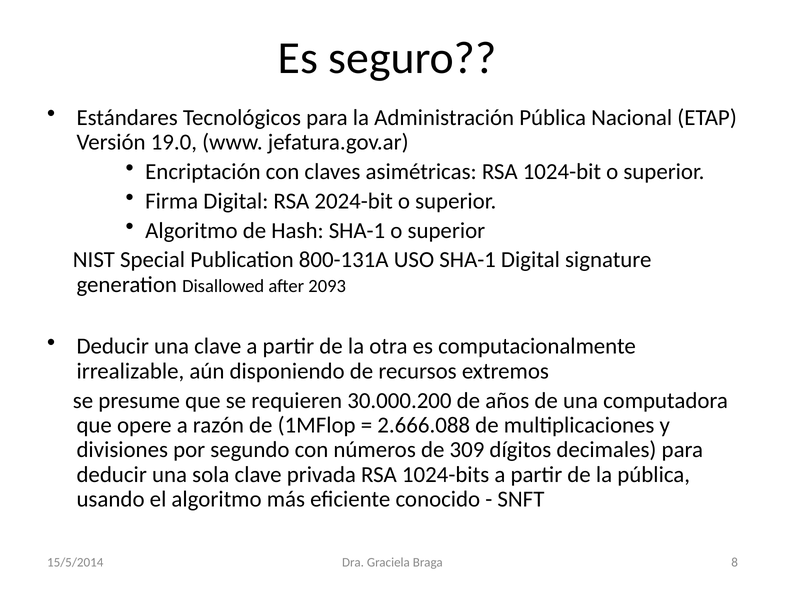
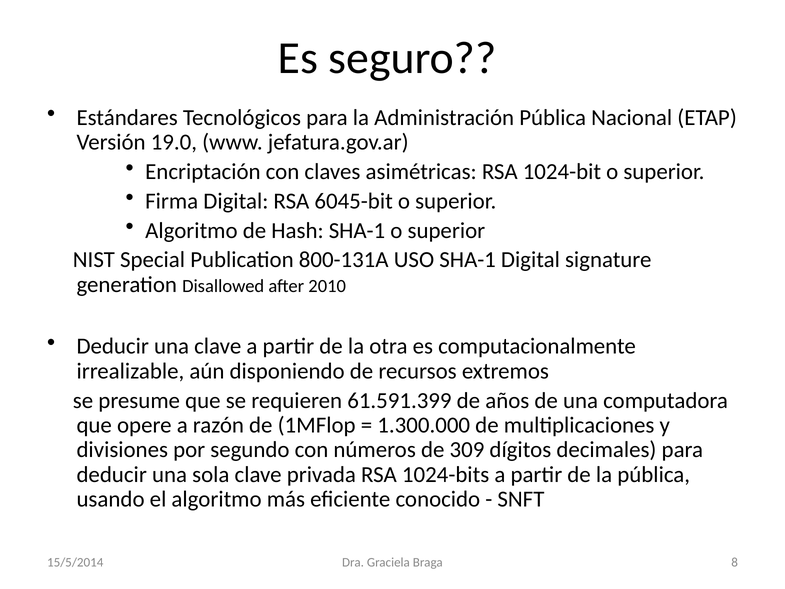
2024-bit: 2024-bit -> 6045-bit
2093: 2093 -> 2010
30.000.200: 30.000.200 -> 61.591.399
2.666.088: 2.666.088 -> 1.300.000
